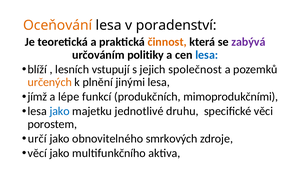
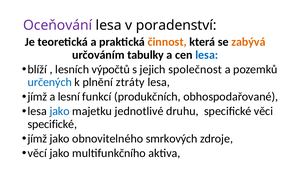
Oceňování colour: orange -> purple
zabývá colour: purple -> orange
politiky: politiky -> tabulky
vstupují: vstupují -> výpočtů
určených colour: orange -> blue
jinými: jinými -> ztráty
lépe: lépe -> lesní
mimoprodukčními: mimoprodukčními -> obhospodařované
porostem at (52, 124): porostem -> specifické
určí at (37, 139): určí -> jímž
